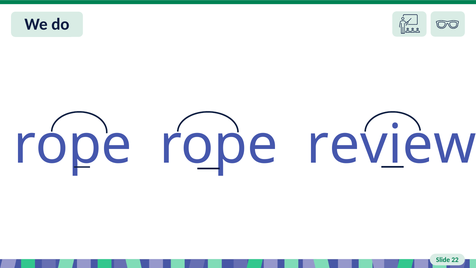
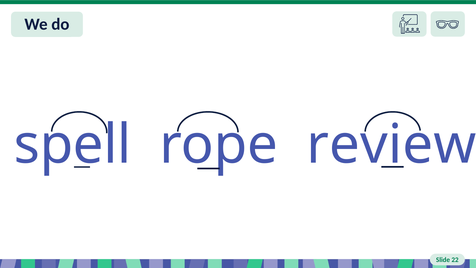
rope at (73, 145): rope -> spell
